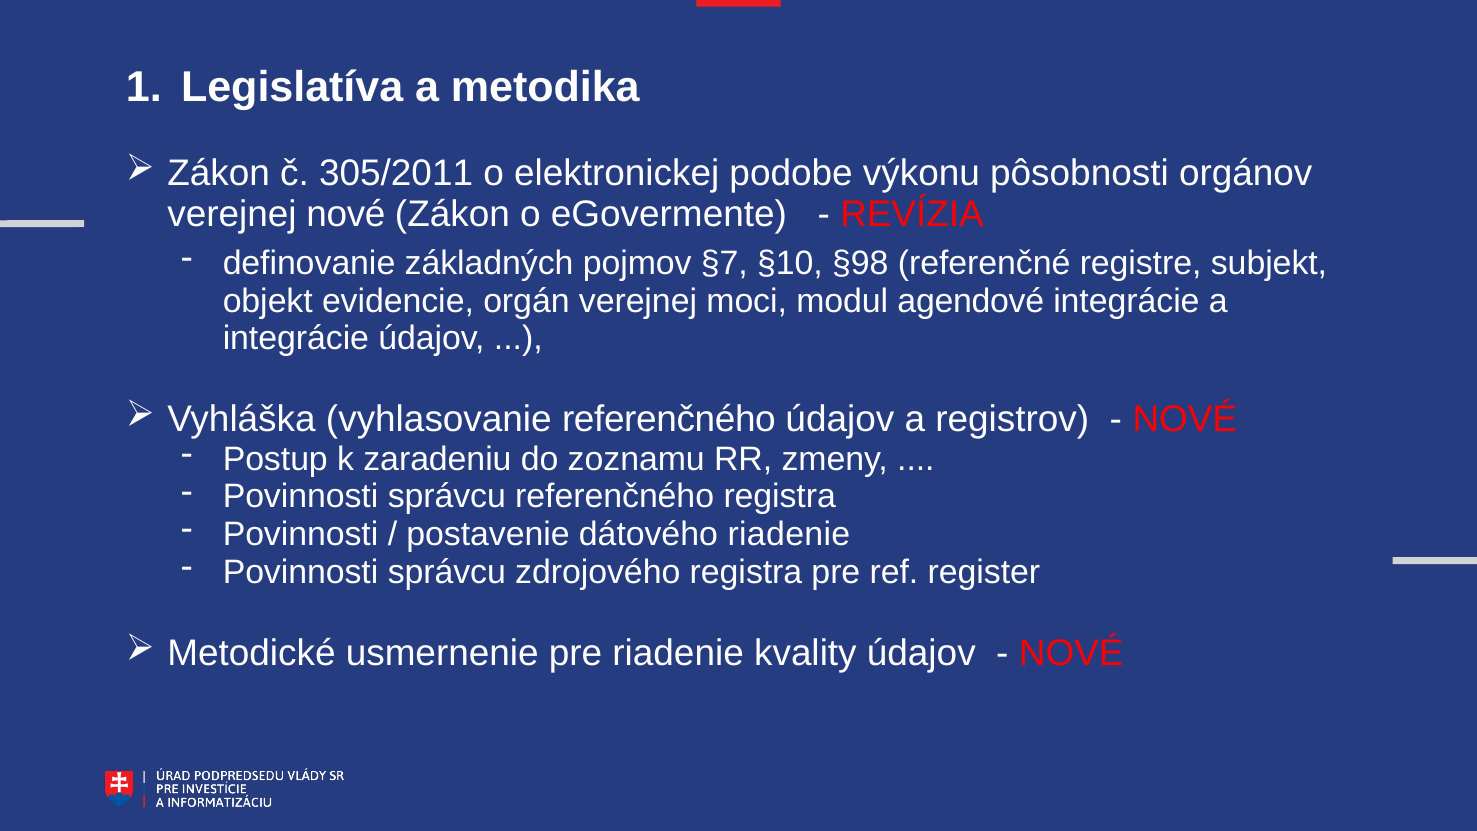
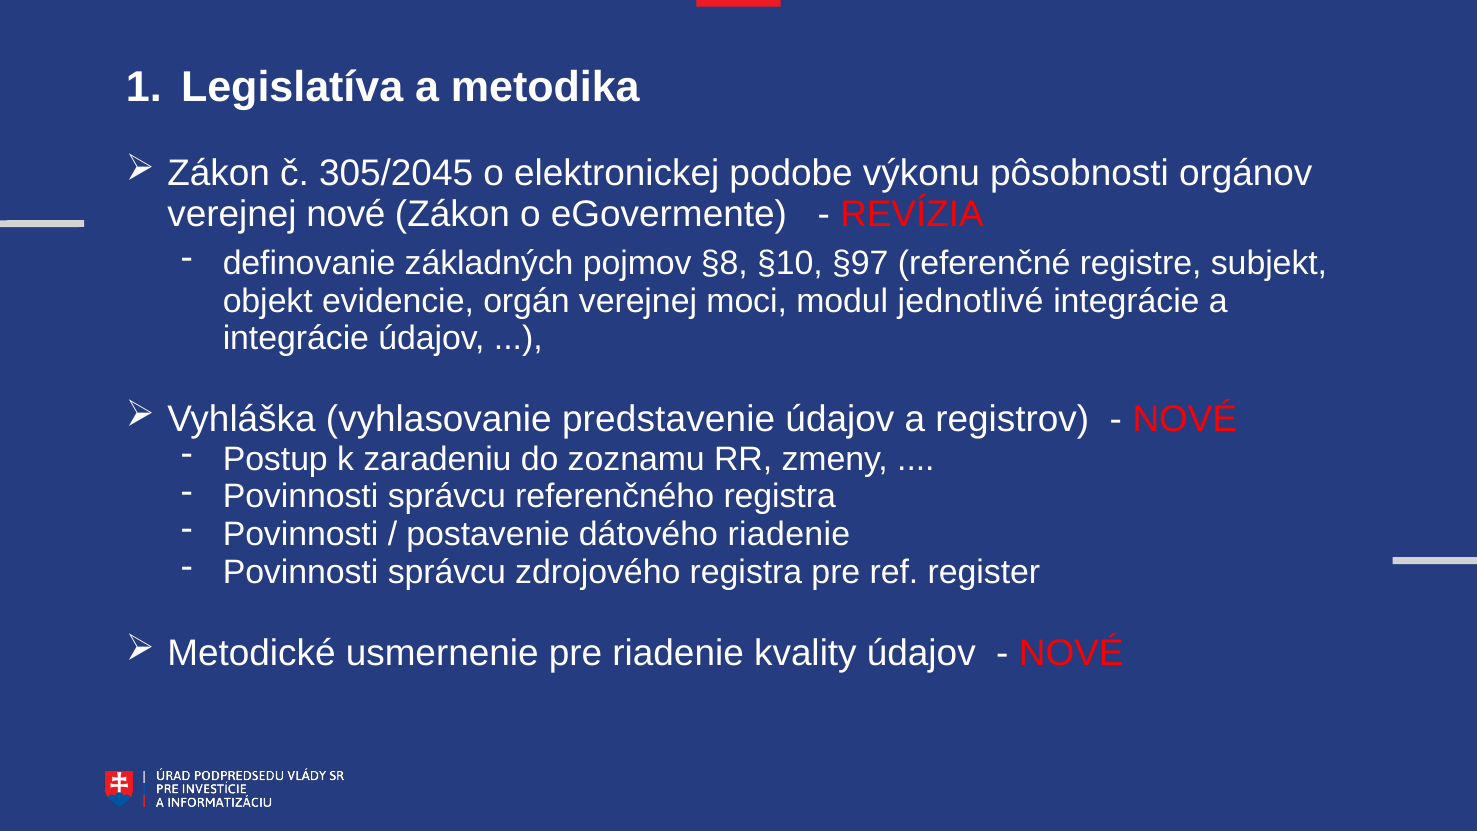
305/2011: 305/2011 -> 305/2045
§7: §7 -> §8
§98: §98 -> §97
agendové: agendové -> jednotlivé
vyhlasovanie referenčného: referenčného -> predstavenie
